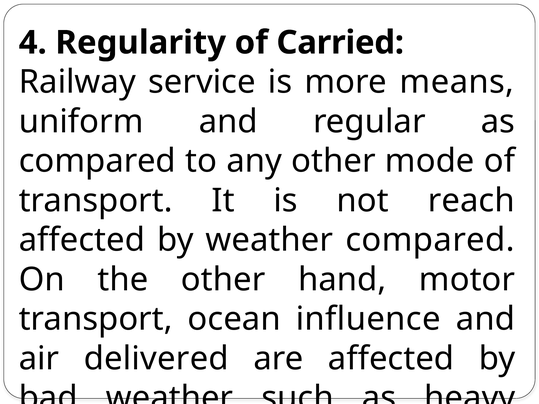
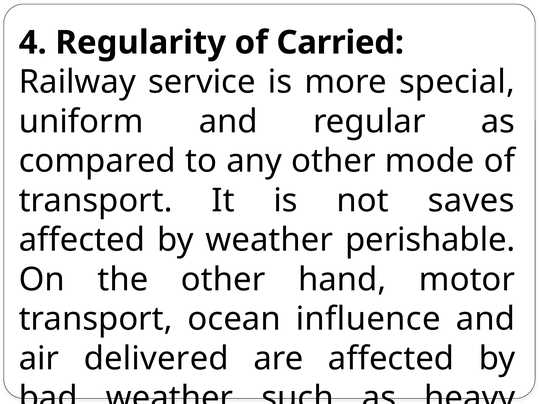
means: means -> special
reach: reach -> saves
weather compared: compared -> perishable
